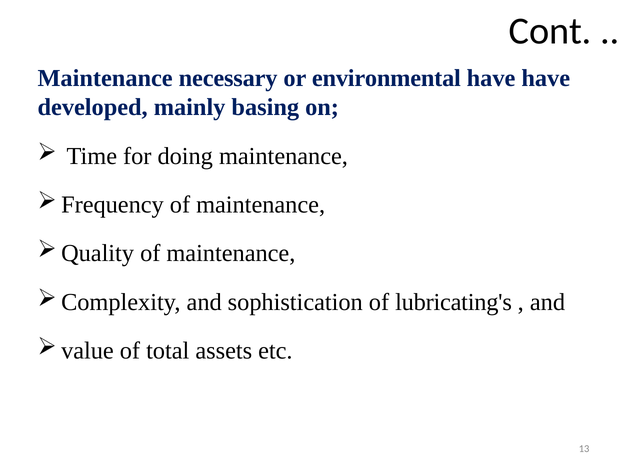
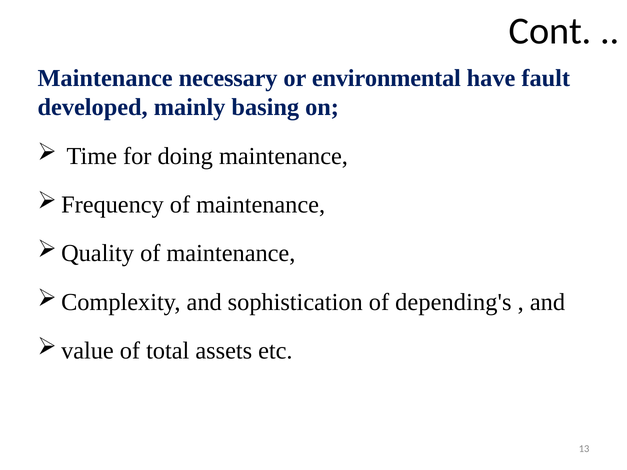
have have: have -> fault
lubricating's: lubricating's -> depending's
